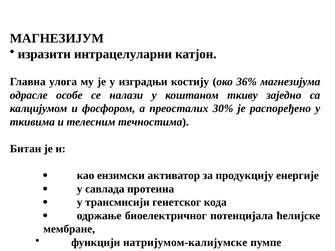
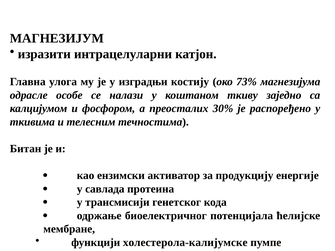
36%: 36% -> 73%
натријумом-калијумске: натријумом-калијумске -> холестерола-калијумске
